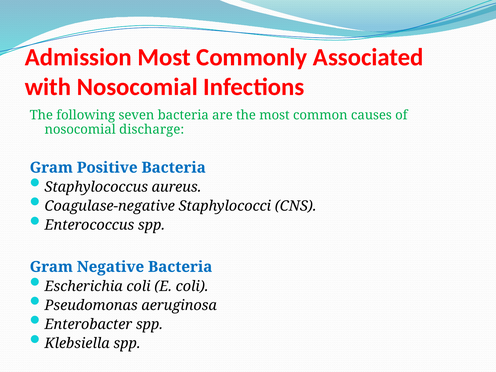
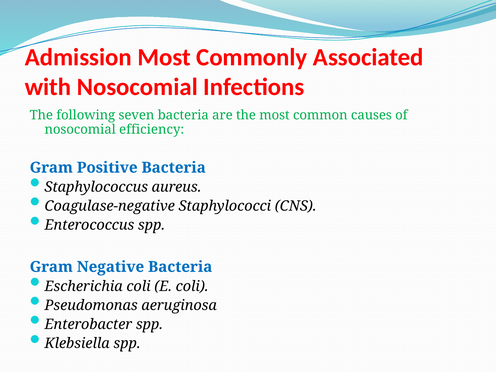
discharge: discharge -> efficiency
